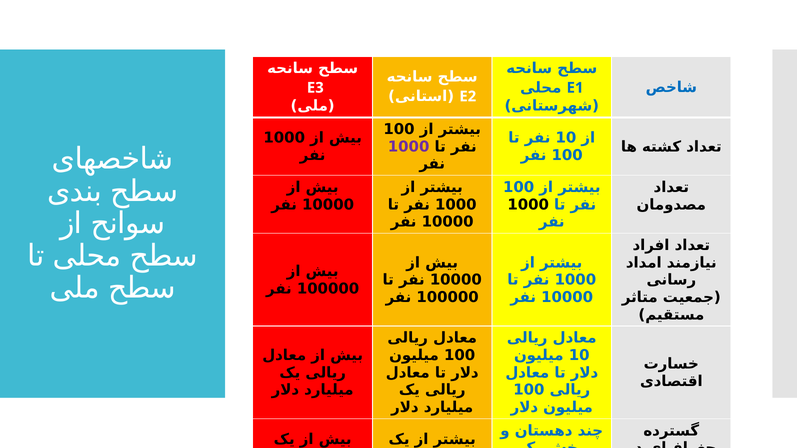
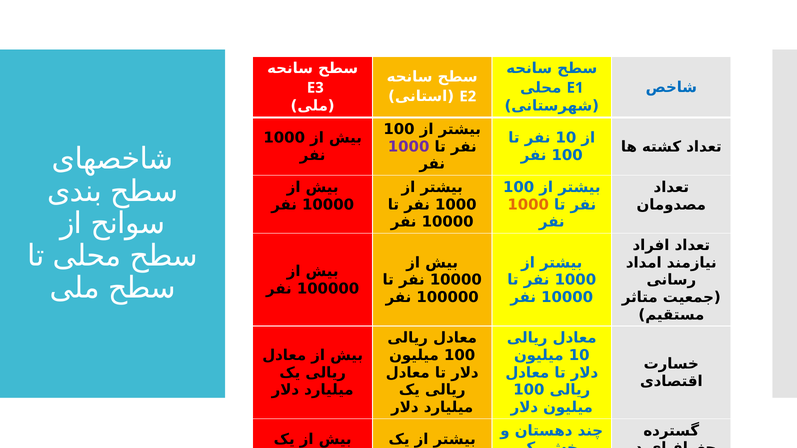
1000 at (528, 205) colour: black -> orange
